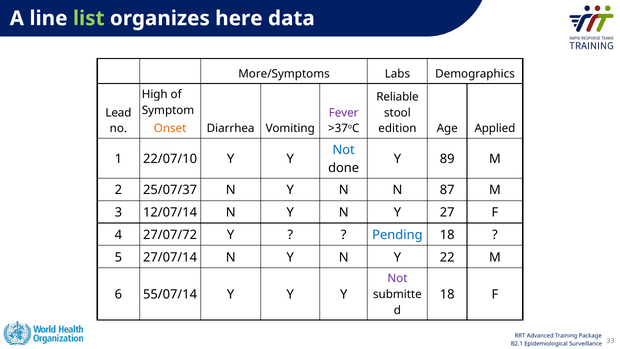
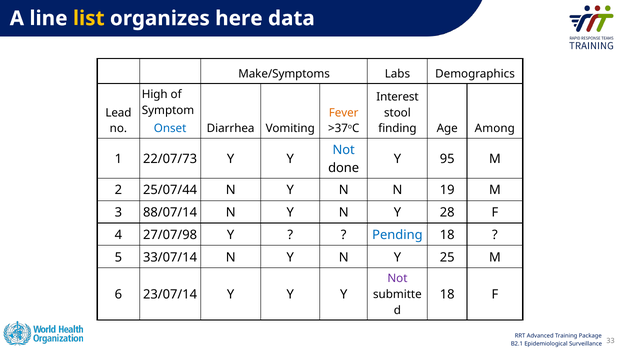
list colour: light green -> yellow
More/Symptoms: More/Symptoms -> Make/Symptoms
Reliable: Reliable -> Interest
Fever colour: purple -> orange
Onset colour: orange -> blue
edition: edition -> finding
Applied: Applied -> Among
22/07/10: 22/07/10 -> 22/07/73
89: 89 -> 95
25/07/37: 25/07/37 -> 25/07/44
87: 87 -> 19
12/07/14: 12/07/14 -> 88/07/14
27: 27 -> 28
27/07/72: 27/07/72 -> 27/07/98
27/07/14: 27/07/14 -> 33/07/14
22: 22 -> 25
55/07/14: 55/07/14 -> 23/07/14
